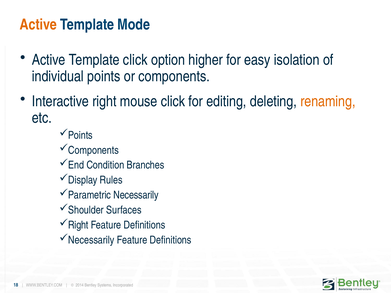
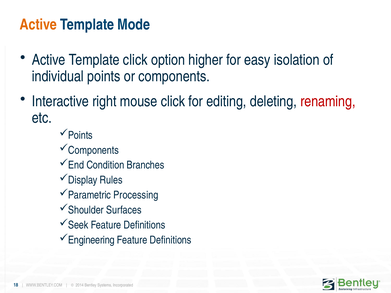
renaming colour: orange -> red
Parametric Necessarily: Necessarily -> Processing
Right at (78, 225): Right -> Seek
Necessarily at (91, 240): Necessarily -> Engineering
